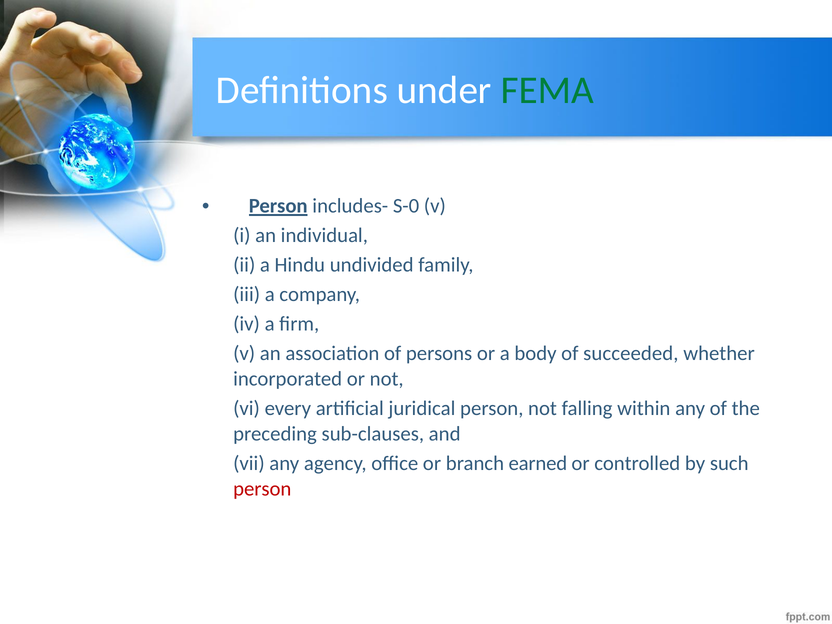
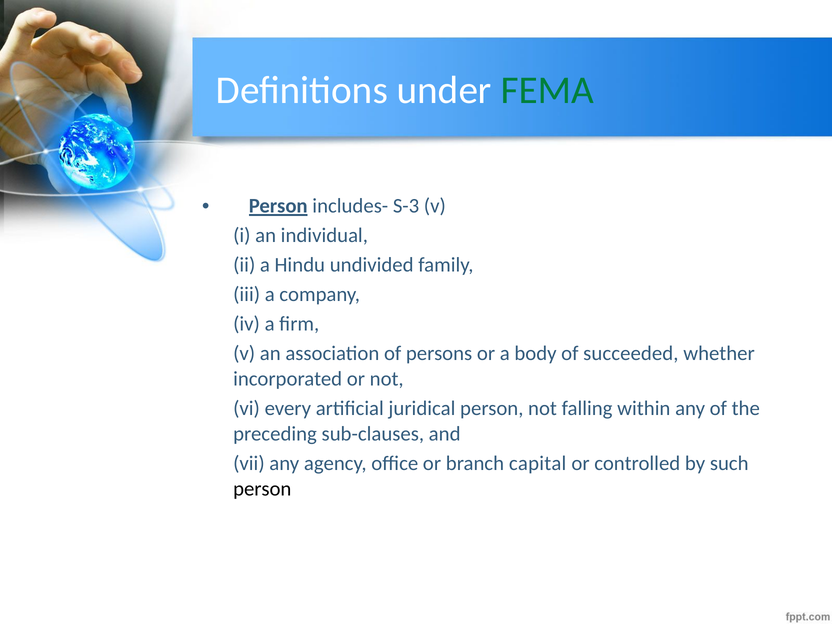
S-0: S-0 -> S-3
earned: earned -> capital
person at (262, 489) colour: red -> black
